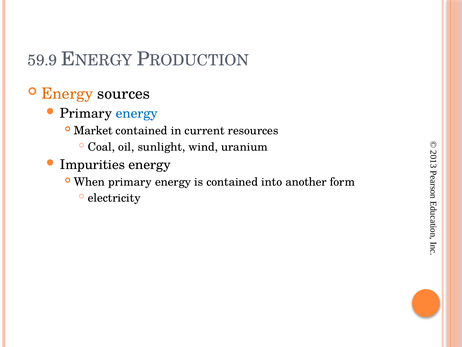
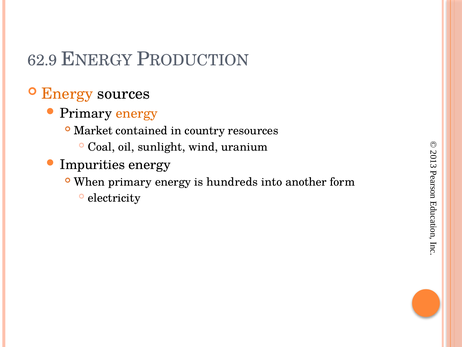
59.9: 59.9 -> 62.9
energy at (137, 113) colour: blue -> orange
current: current -> country
is contained: contained -> hundreds
